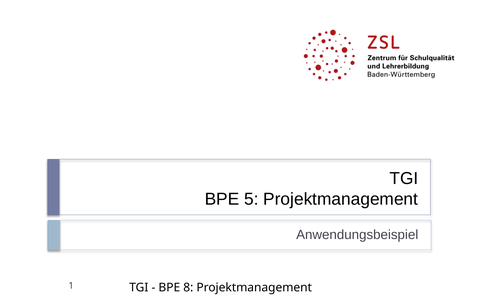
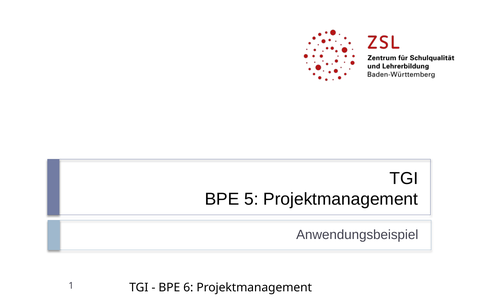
8: 8 -> 6
